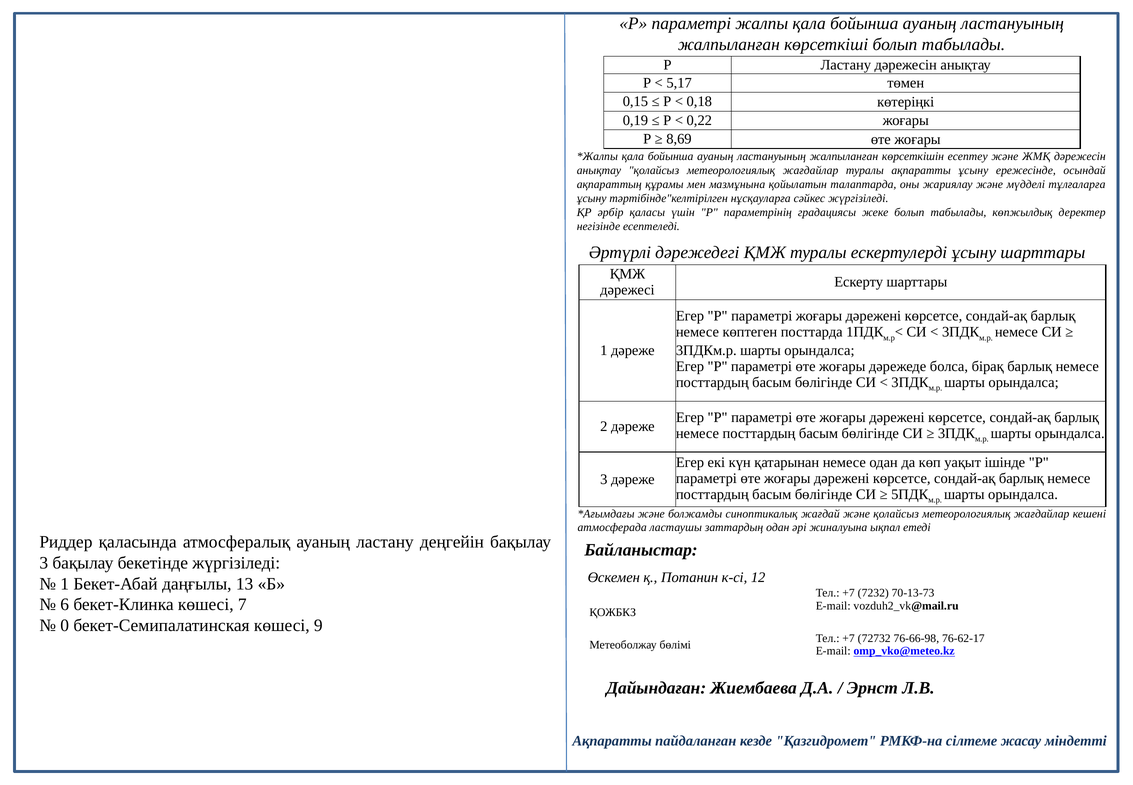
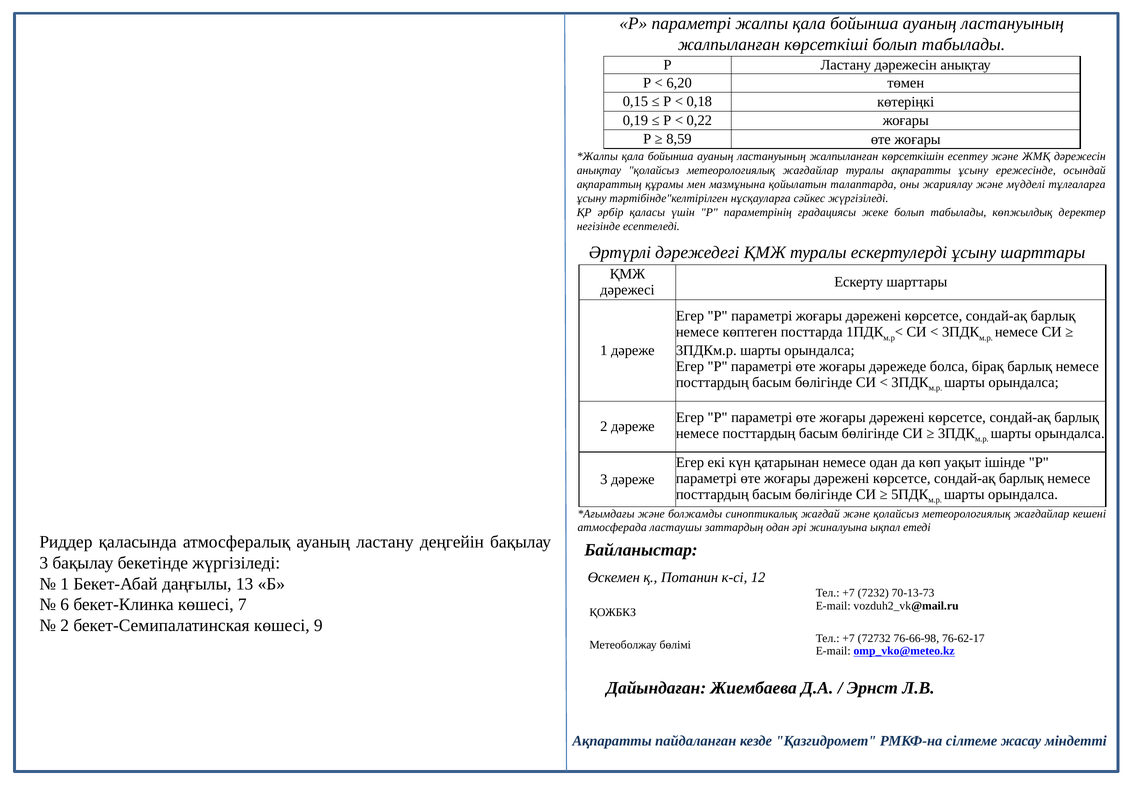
5,17: 5,17 -> 6,20
8,69: 8,69 -> 8,59
0 at (65, 625): 0 -> 2
